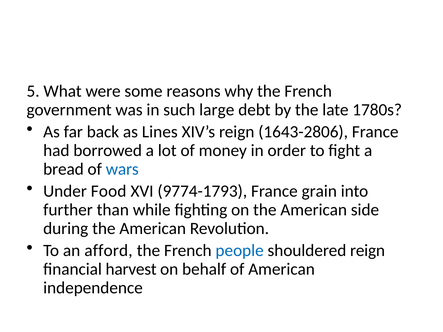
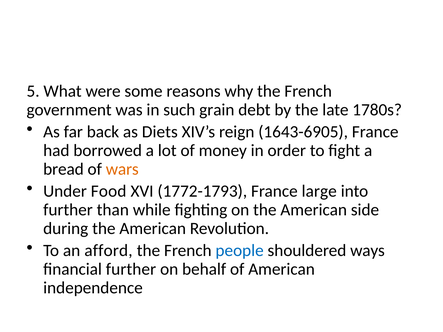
large: large -> grain
Lines: Lines -> Diets
1643-2806: 1643-2806 -> 1643-6905
wars colour: blue -> orange
9774-1793: 9774-1793 -> 1772-1793
grain: grain -> large
shouldered reign: reign -> ways
financial harvest: harvest -> further
